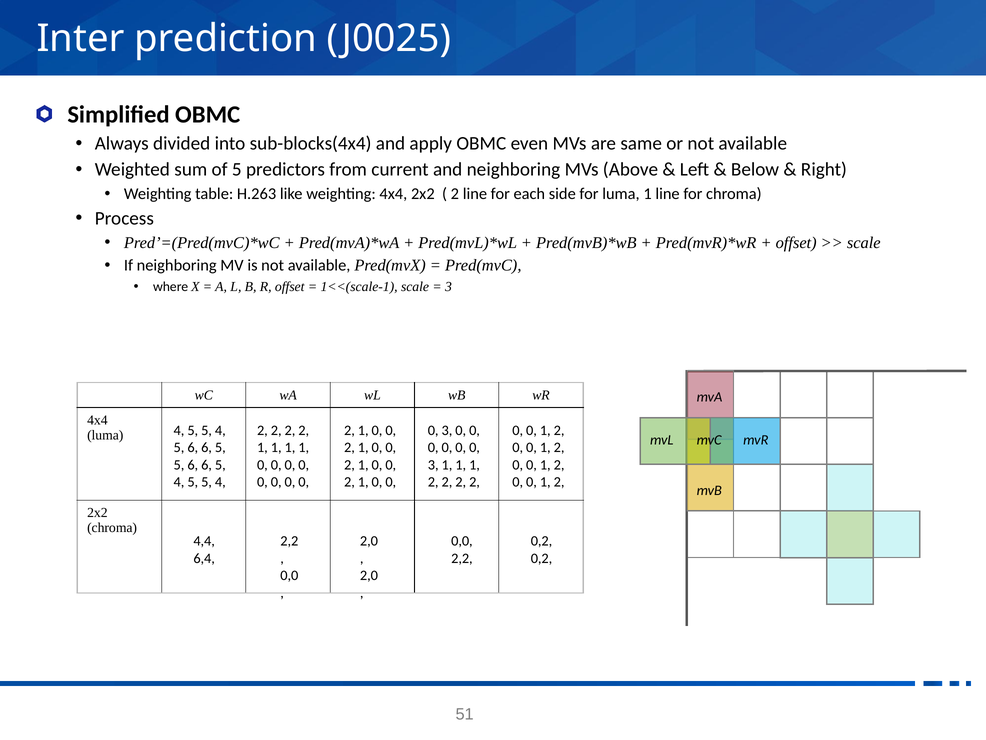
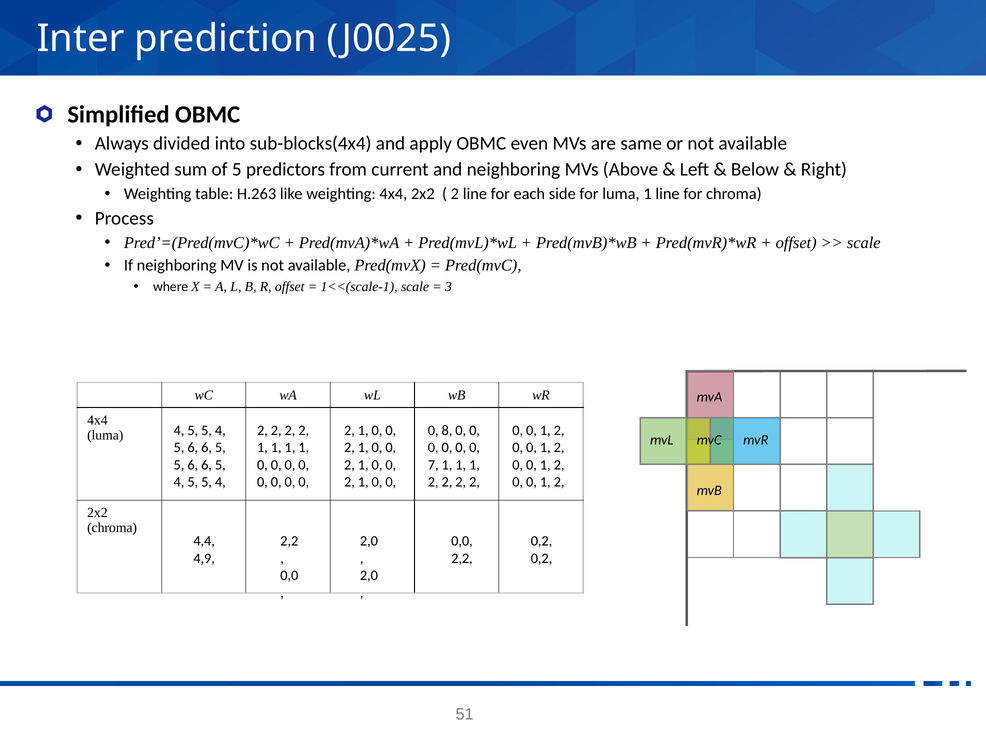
3 at (447, 430): 3 -> 8
3 at (433, 465): 3 -> 7
6,4: 6,4 -> 4,9
